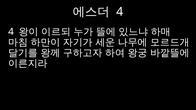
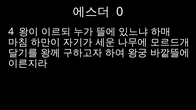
4 at (120, 12): 4 -> 0
